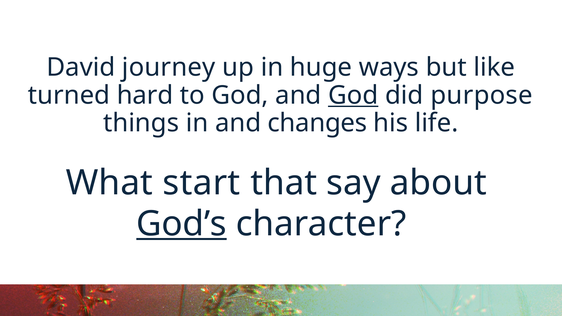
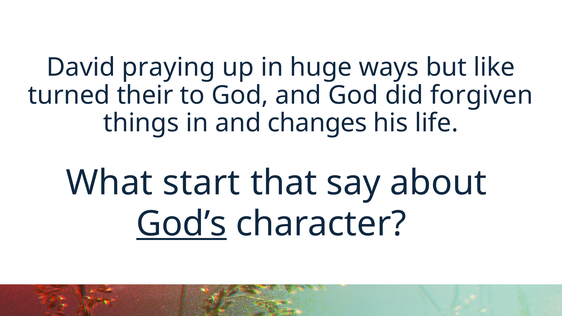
journey: journey -> praying
hard: hard -> their
God at (353, 95) underline: present -> none
purpose: purpose -> forgiven
